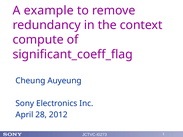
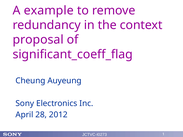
compute: compute -> proposal
